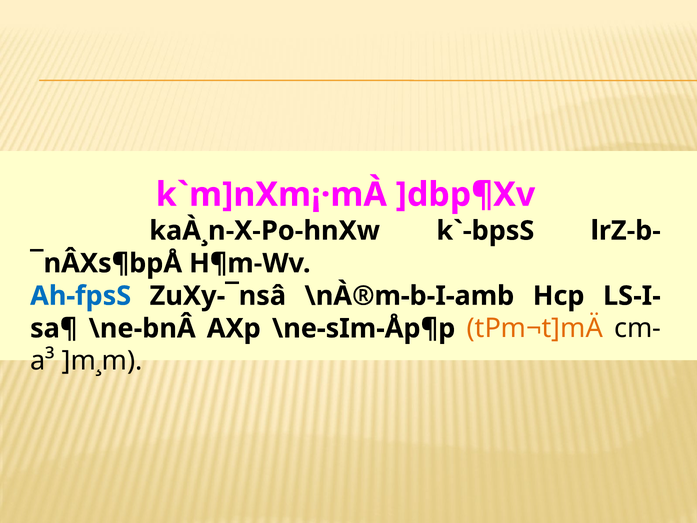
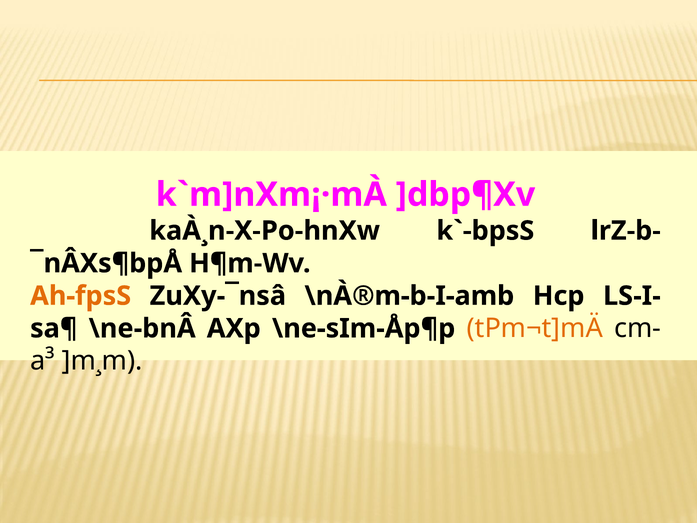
Ah-fpsS colour: blue -> orange
